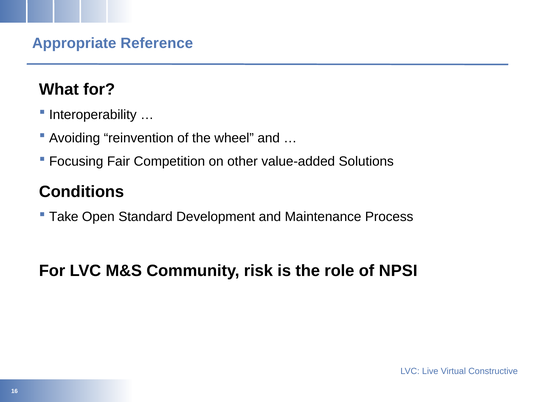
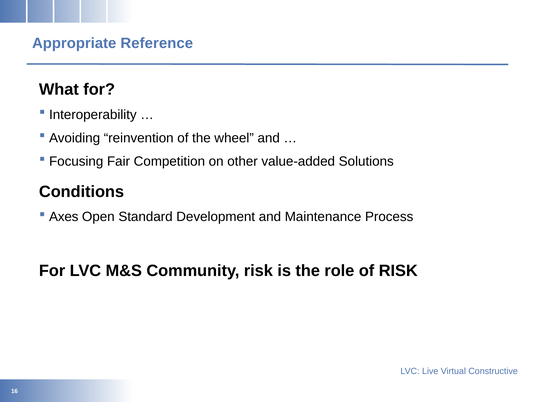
Take: Take -> Axes
of NPSI: NPSI -> RISK
